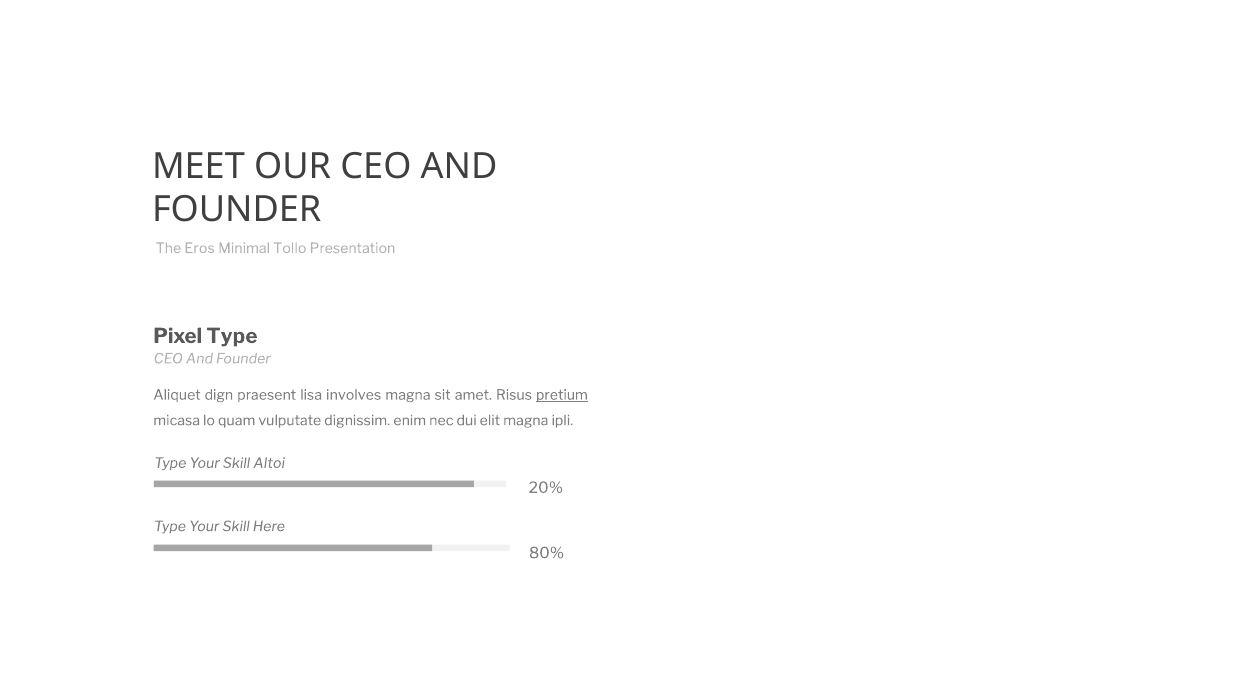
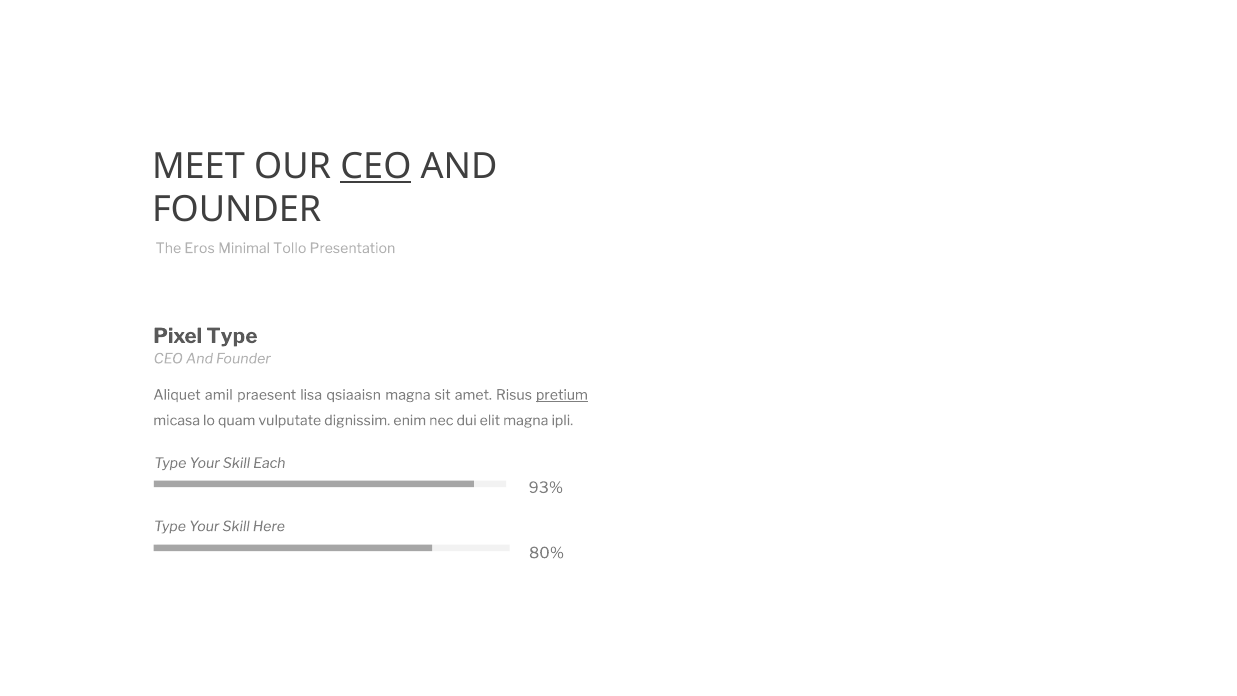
CEO at (376, 166) underline: none -> present
dign: dign -> amil
involves: involves -> qsiaaisn
Altoi: Altoi -> Each
20%: 20% -> 93%
